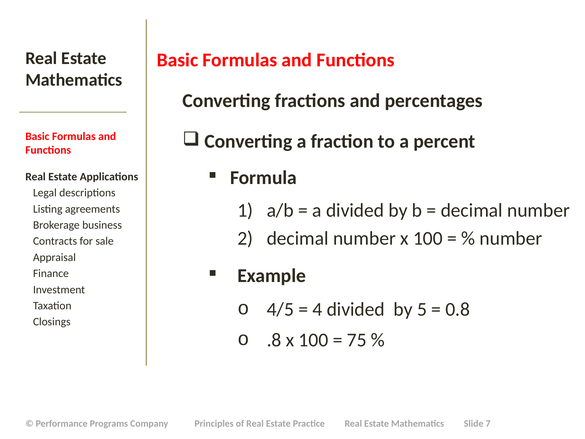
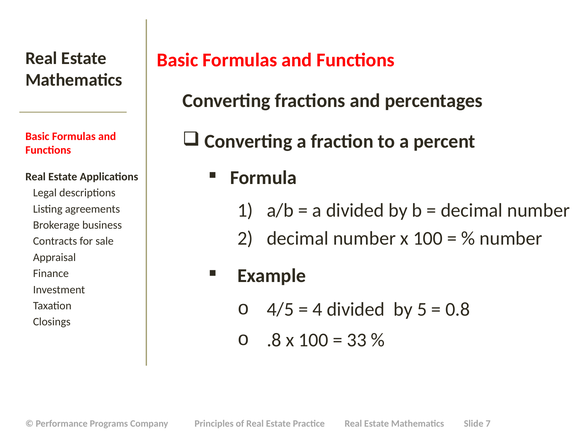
75: 75 -> 33
